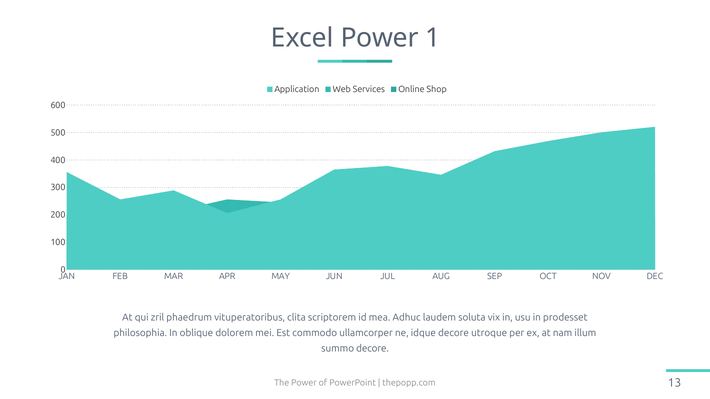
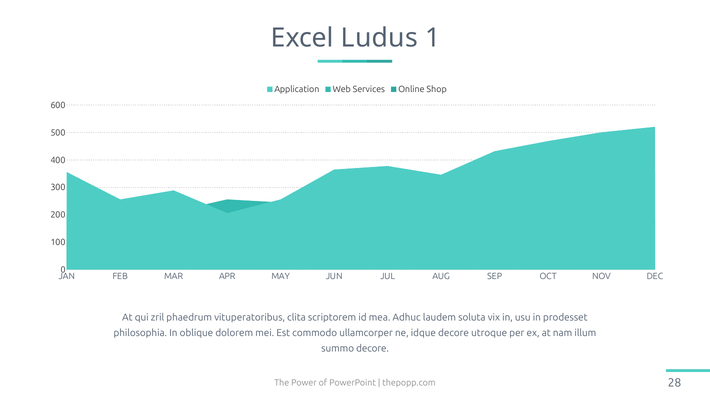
Excel Power: Power -> Ludus
13: 13 -> 28
